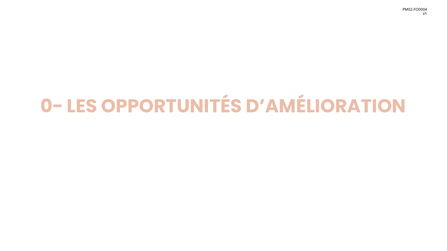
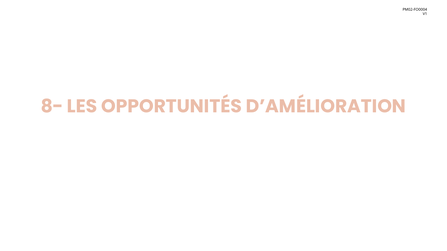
0-: 0- -> 8-
